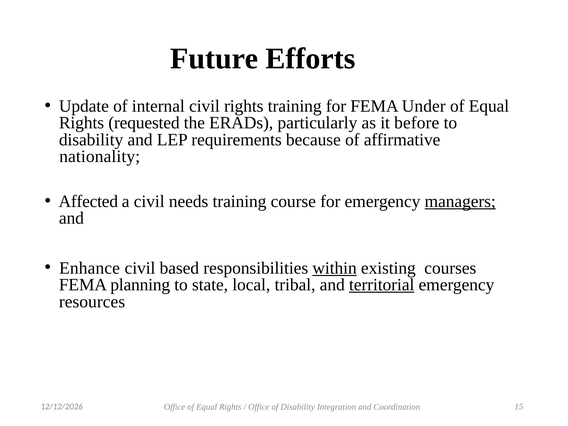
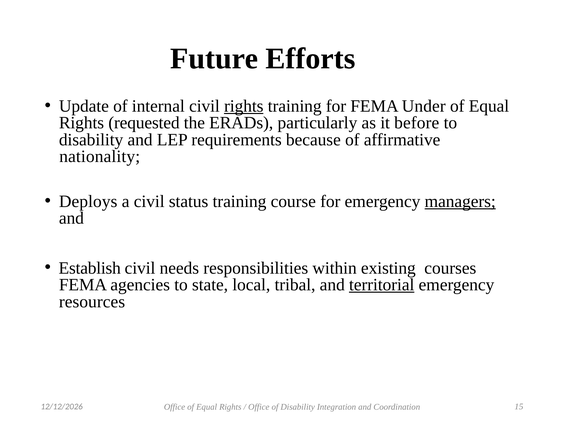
rights at (244, 106) underline: none -> present
Affected: Affected -> Deploys
needs: needs -> status
Enhance: Enhance -> Establish
based: based -> needs
within underline: present -> none
planning: planning -> agencies
